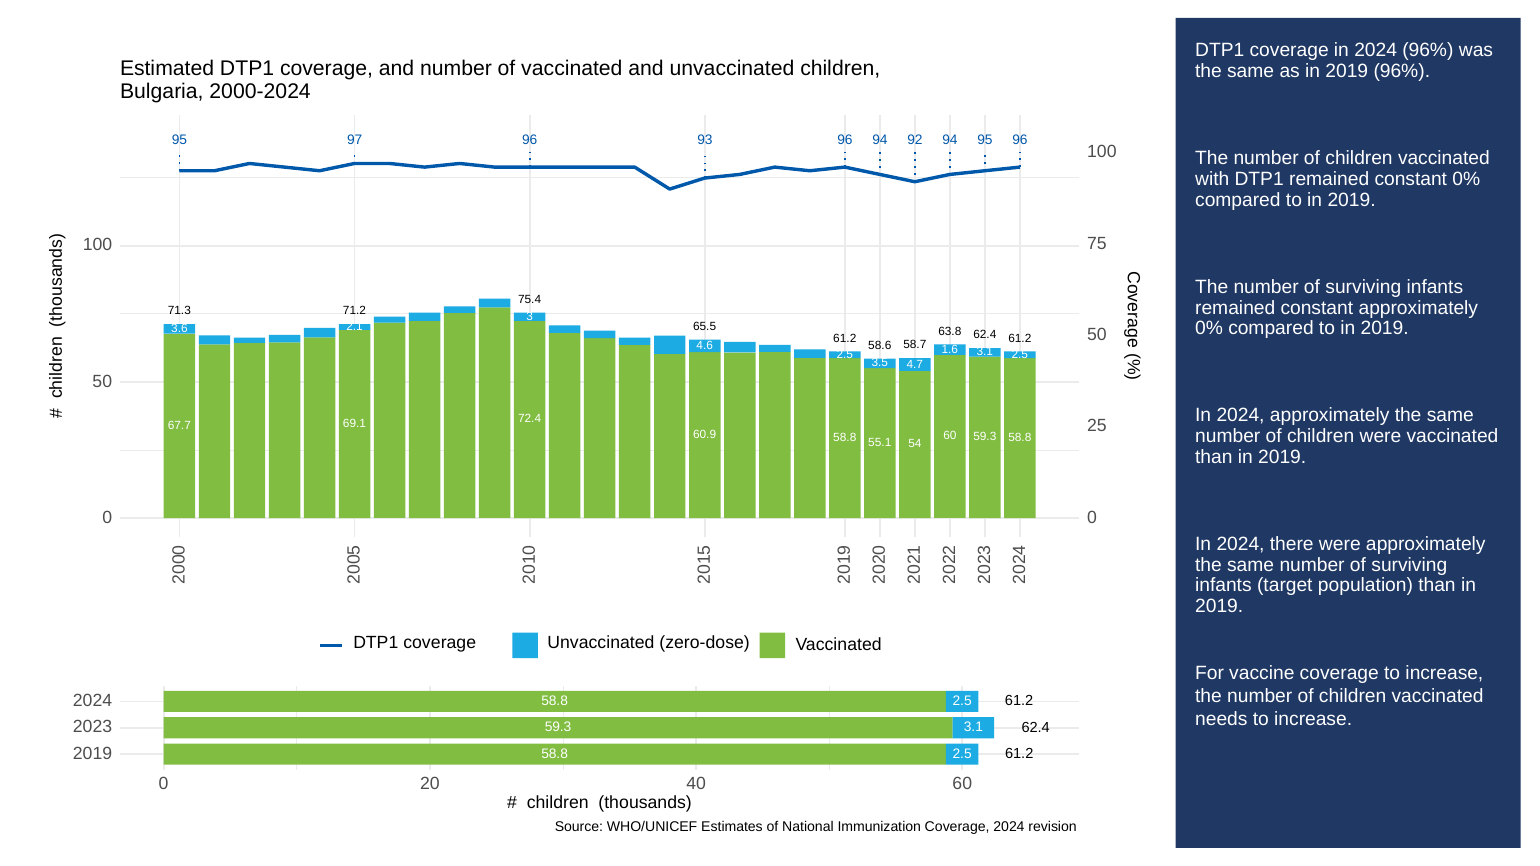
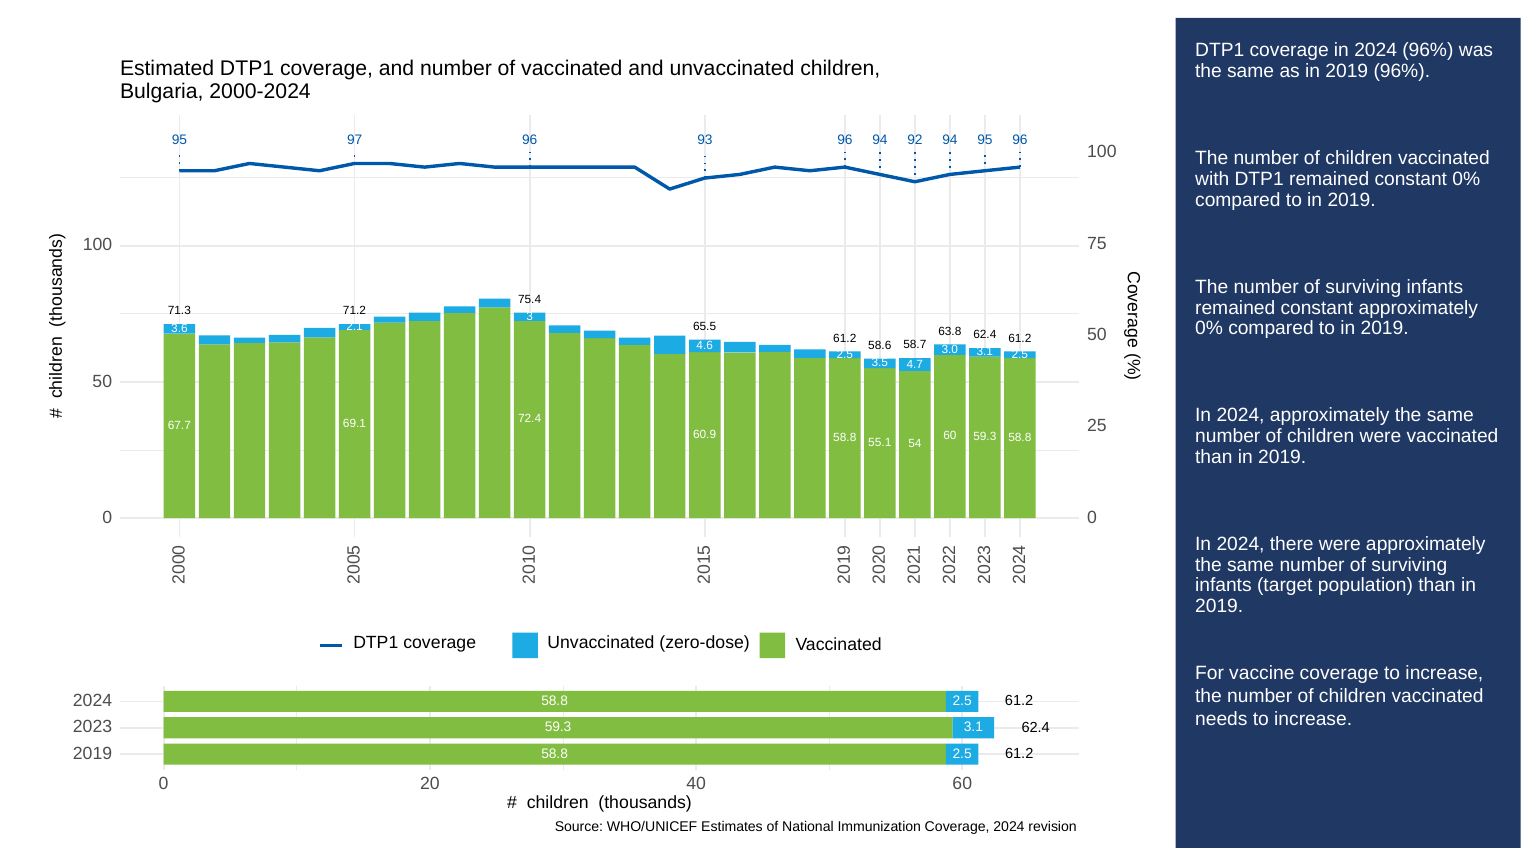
1.6: 1.6 -> 3.0
